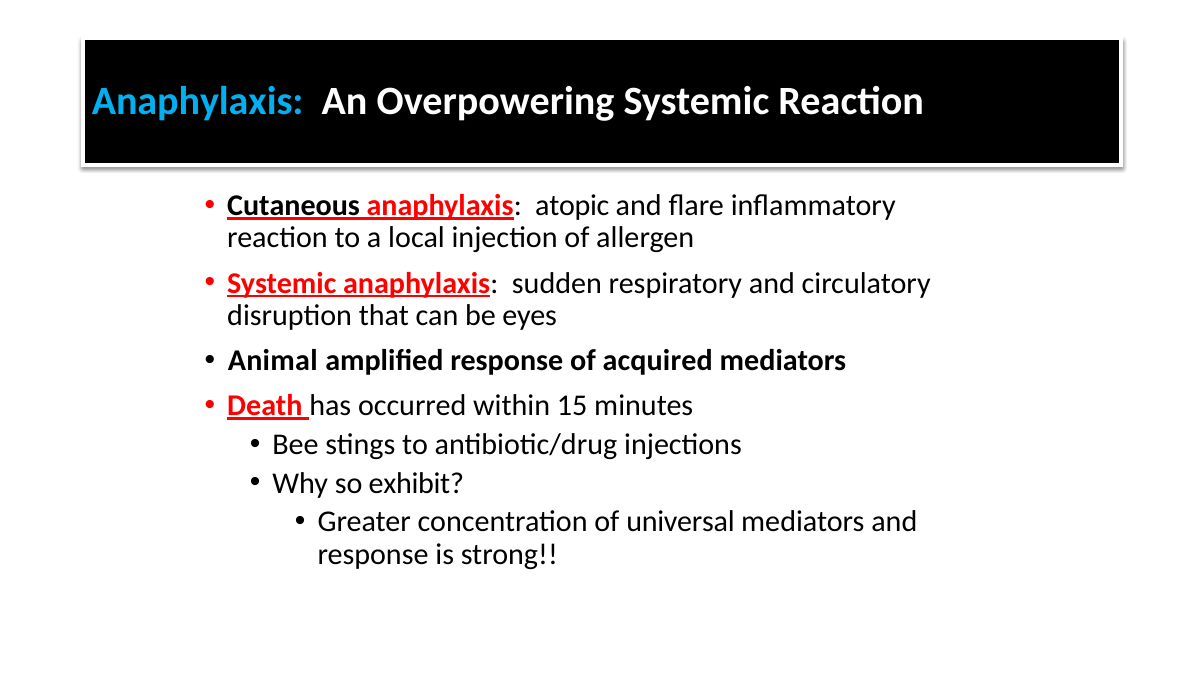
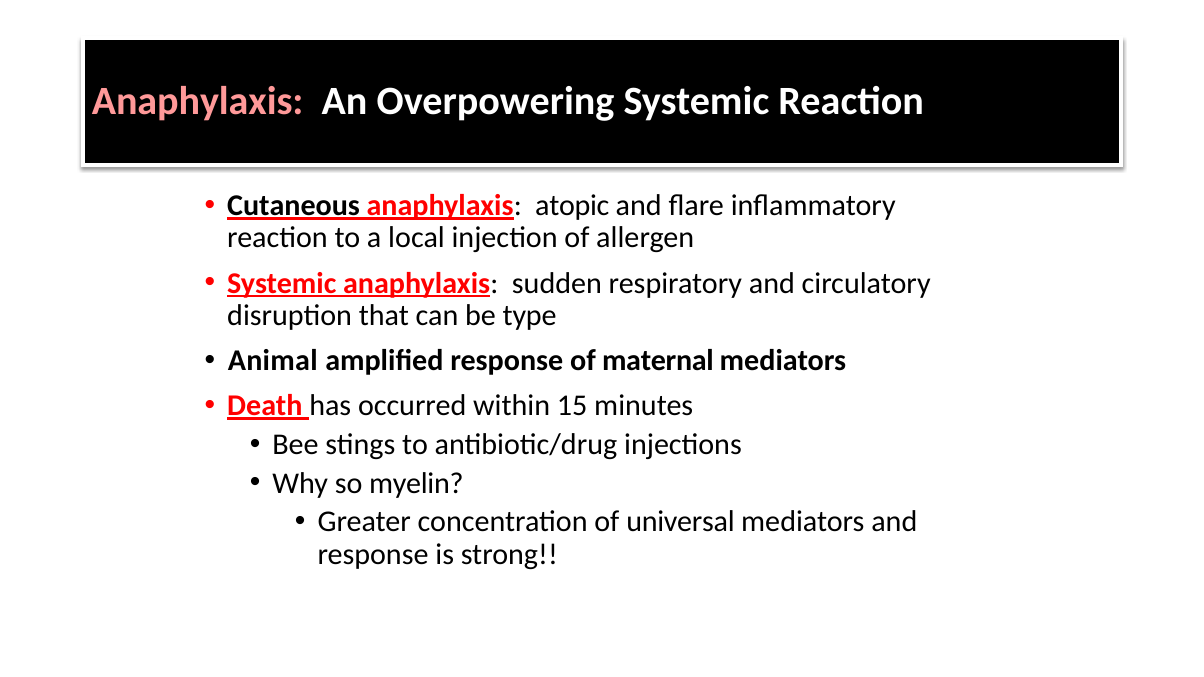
Anaphylaxis at (198, 101) colour: light blue -> pink
eyes: eyes -> type
acquired: acquired -> maternal
exhibit: exhibit -> myelin
